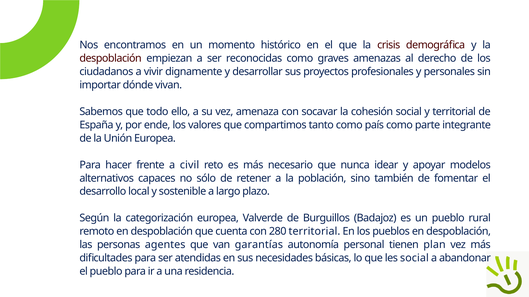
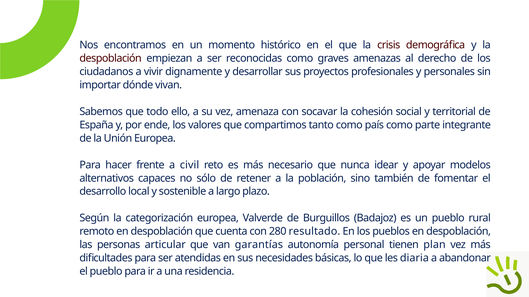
280 territorial: territorial -> resultado
agentes: agentes -> articular
les social: social -> diaria
